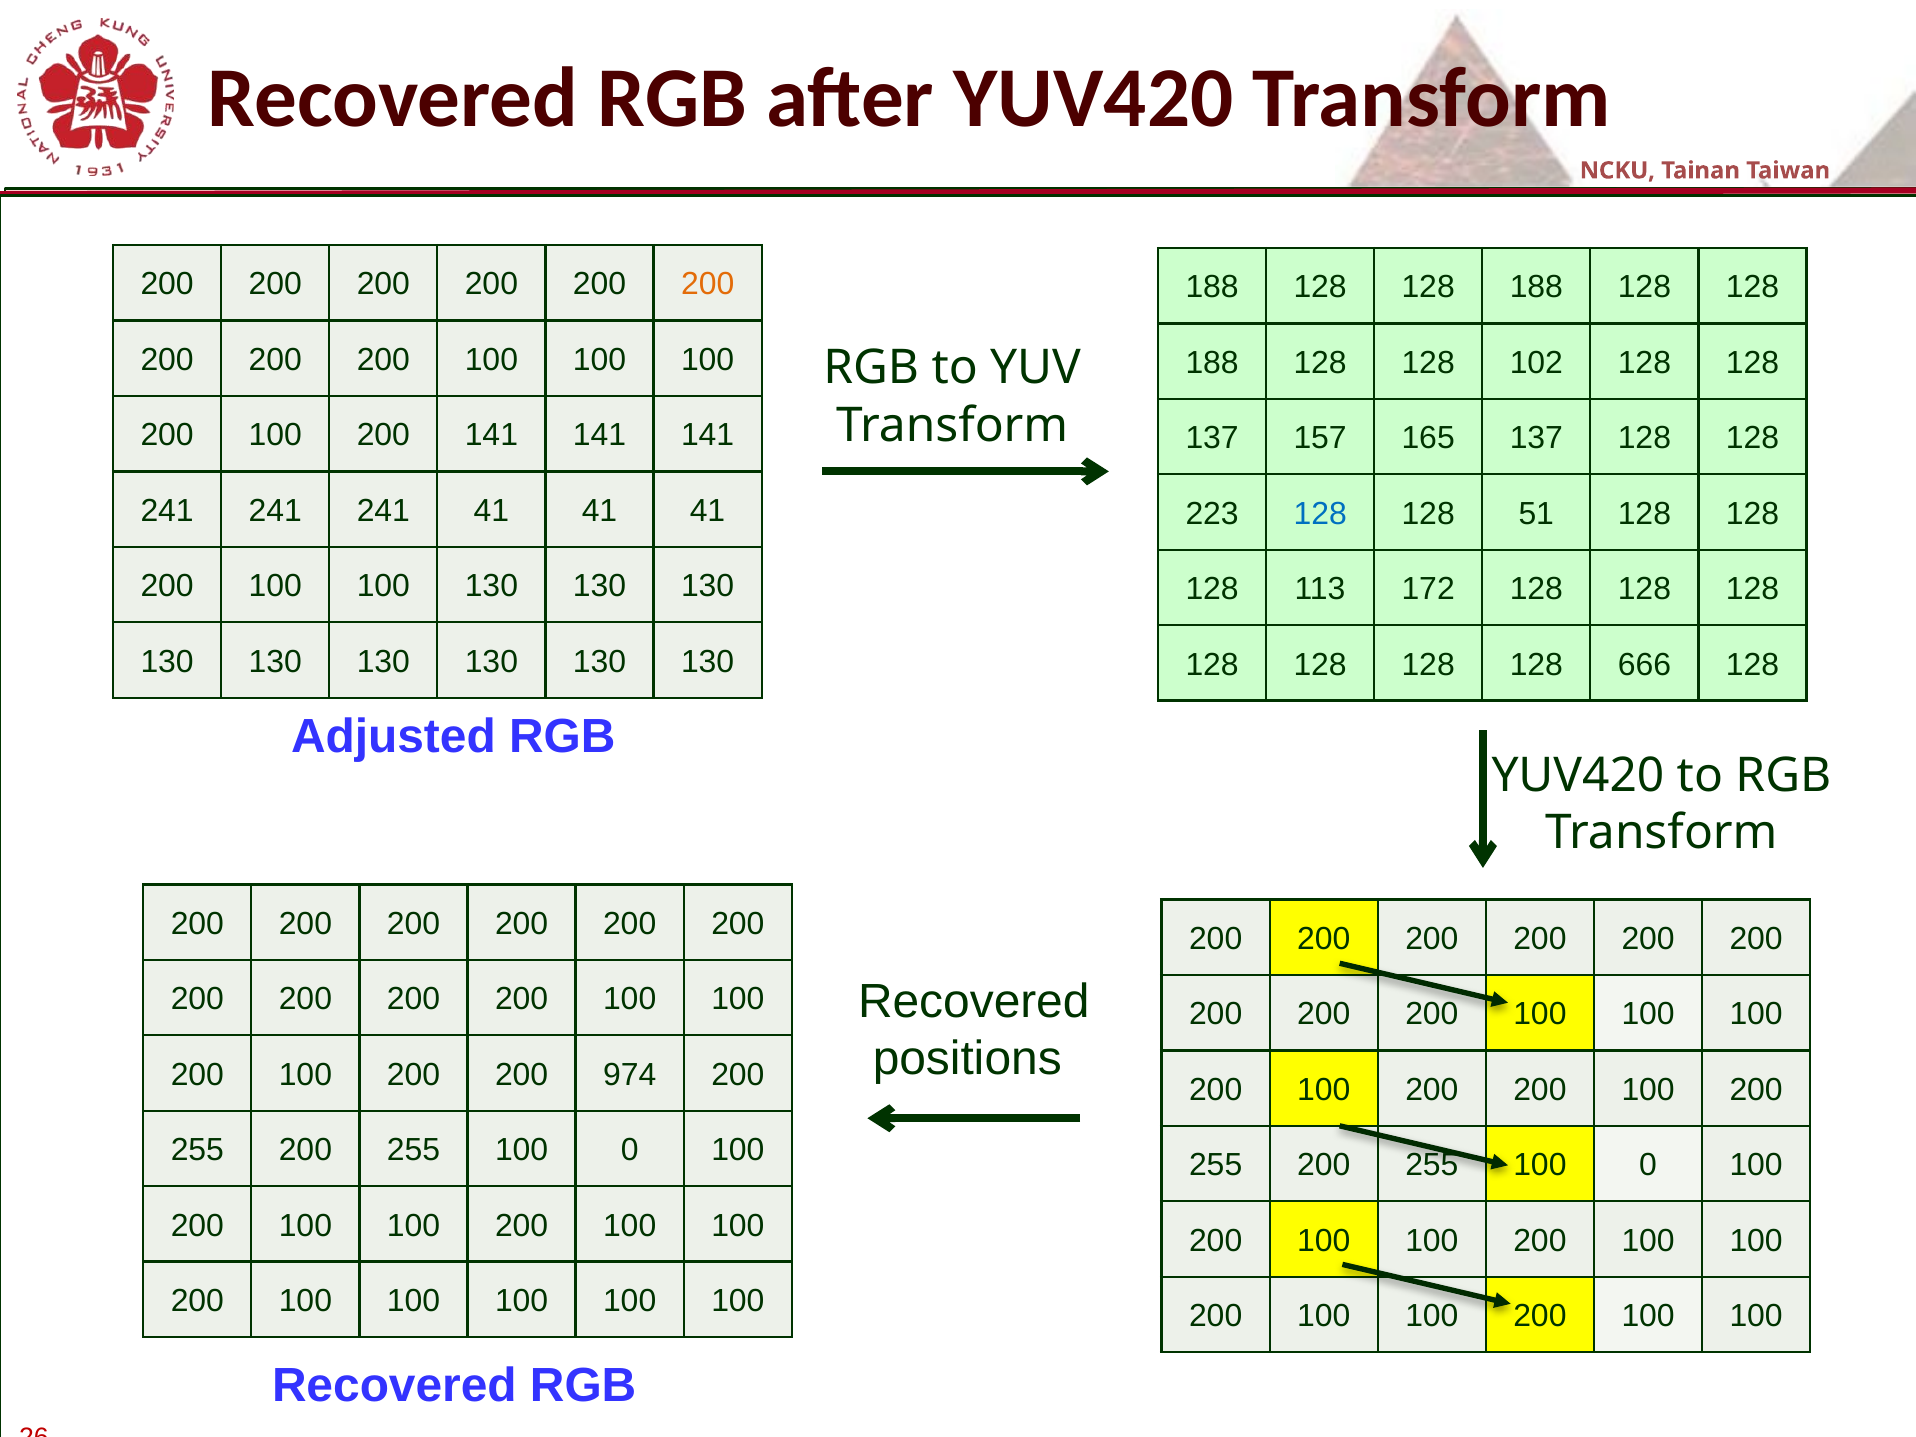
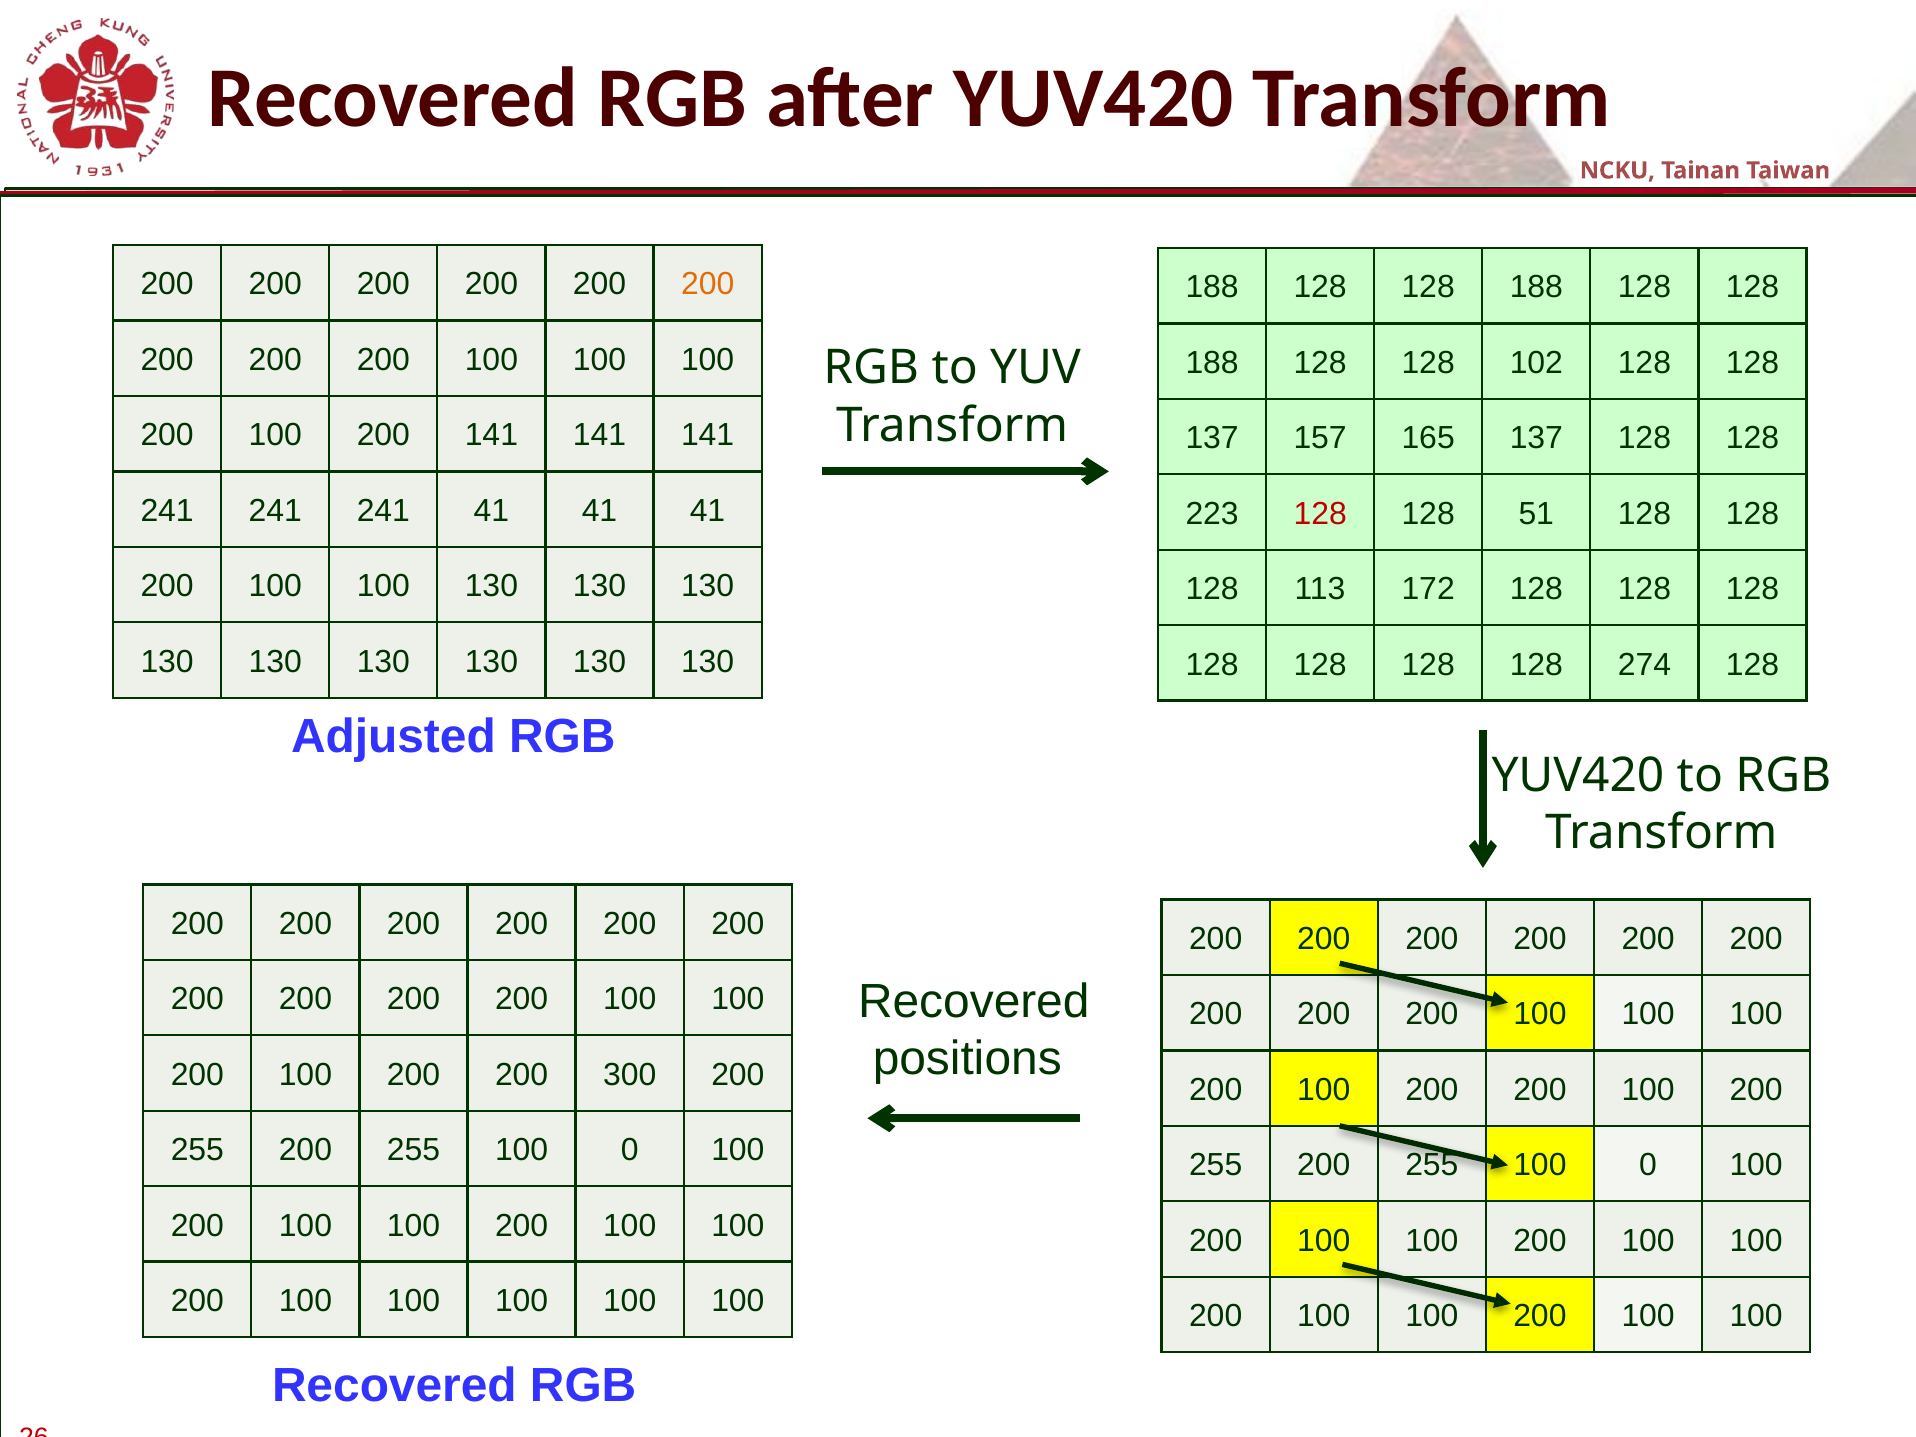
128 at (1320, 514) colour: blue -> red
666: 666 -> 274
200 200 974: 974 -> 300
